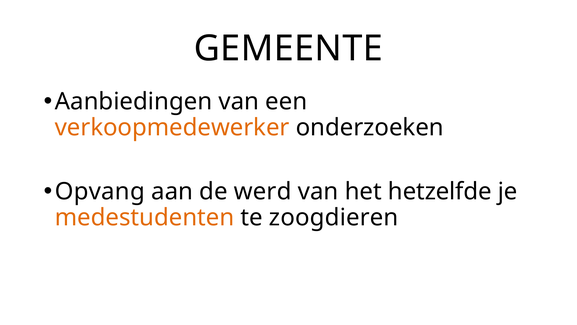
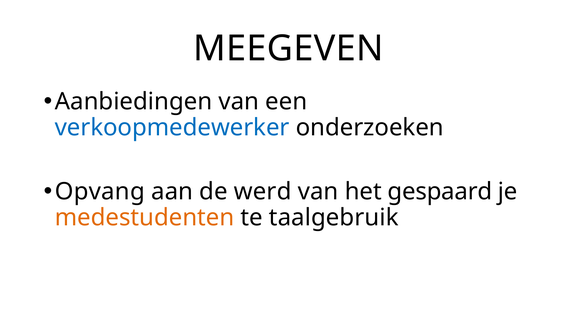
GEMEENTE: GEMEENTE -> MEEGEVEN
verkoopmedewerker colour: orange -> blue
hetzelfde: hetzelfde -> gespaard
zoogdieren: zoogdieren -> taalgebruik
